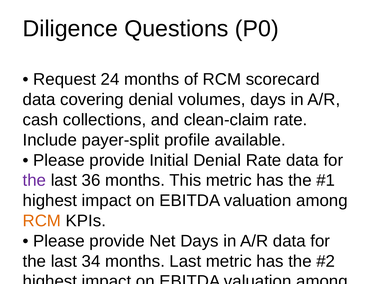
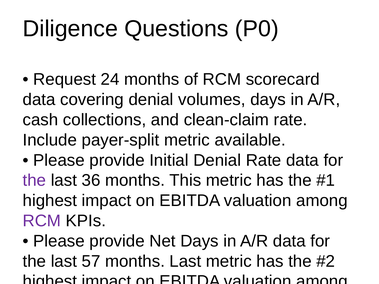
payer-split profile: profile -> metric
RCM at (42, 221) colour: orange -> purple
34: 34 -> 57
